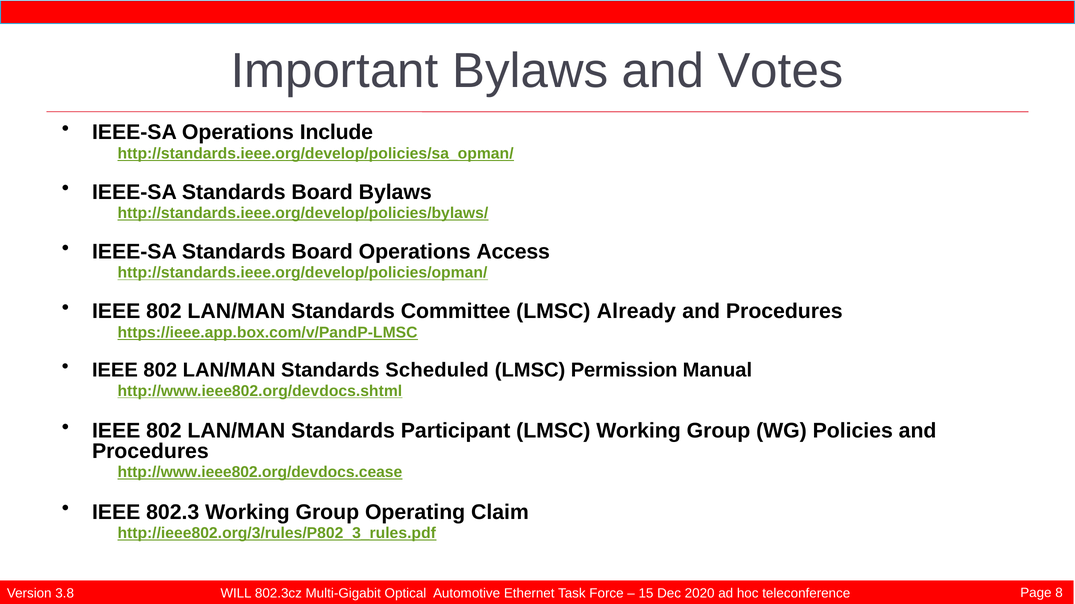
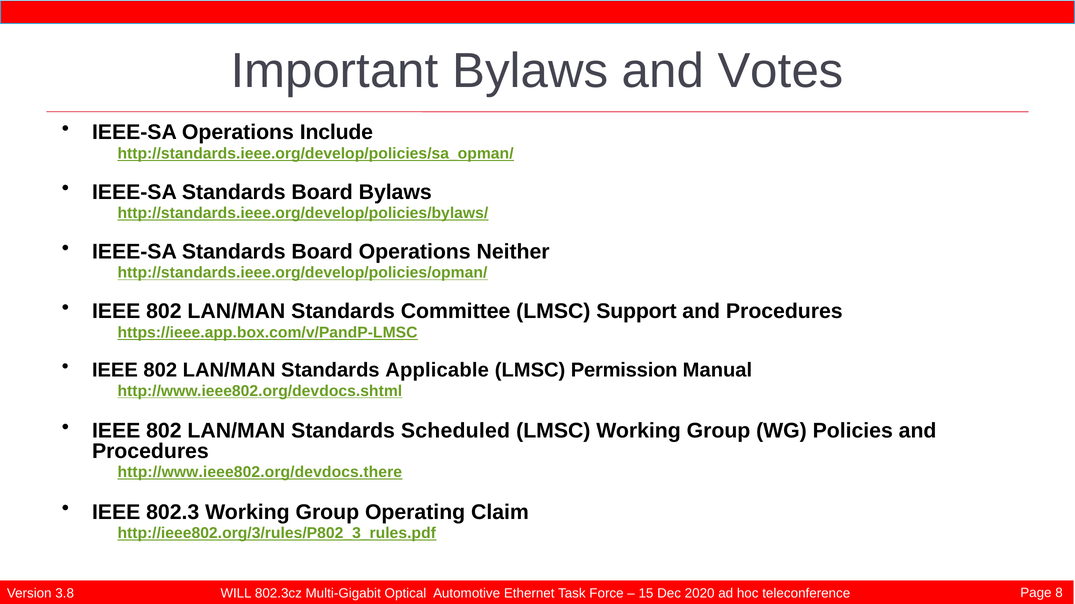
Access: Access -> Neither
Already: Already -> Support
Scheduled: Scheduled -> Applicable
Participant: Participant -> Scheduled
http://www.ieee802.org/devdocs.cease: http://www.ieee802.org/devdocs.cease -> http://www.ieee802.org/devdocs.there
